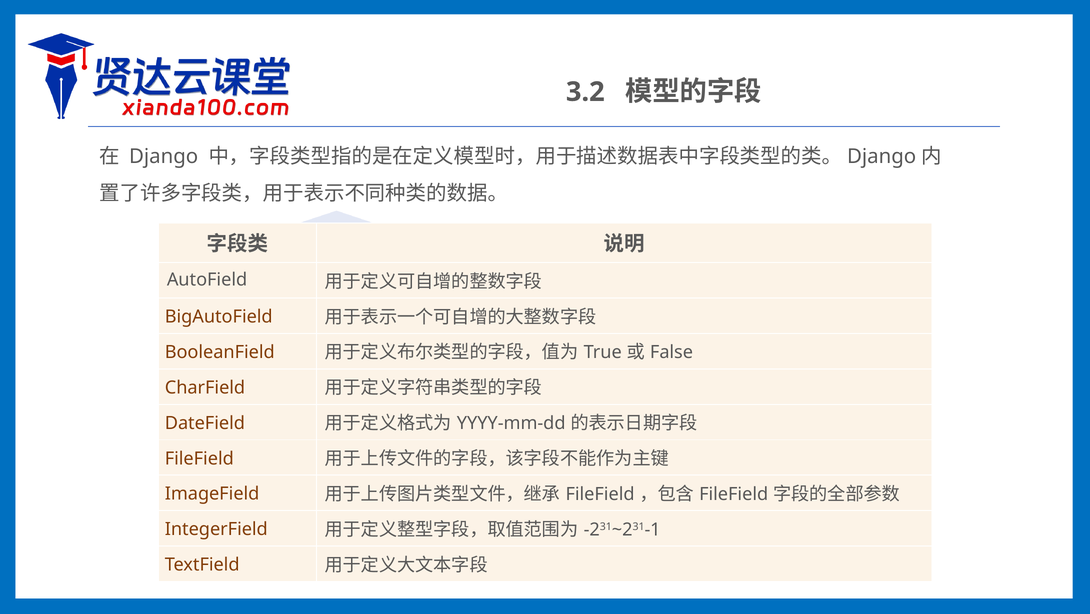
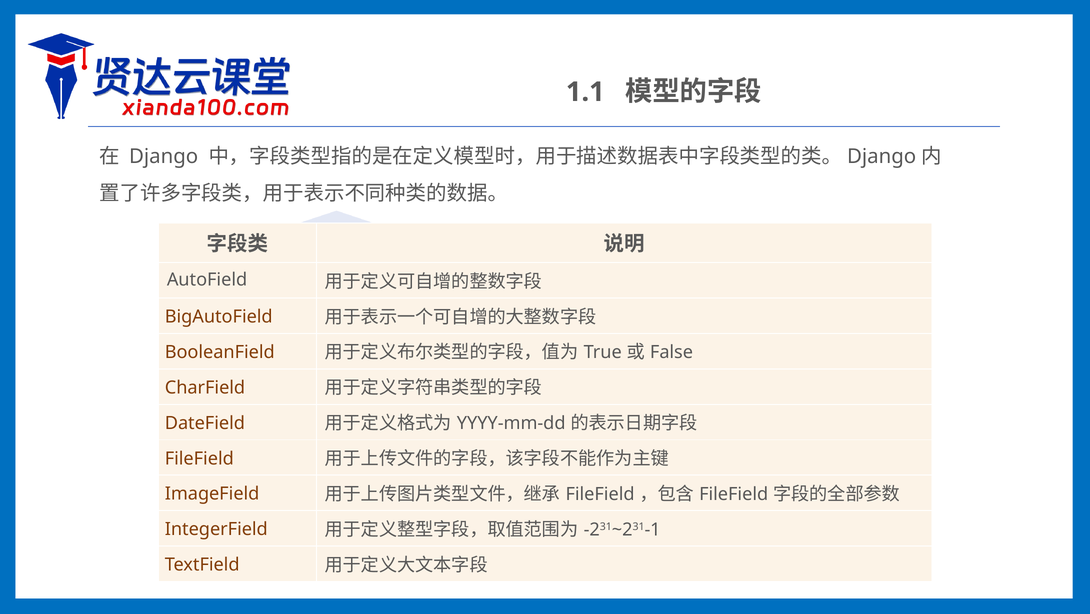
3.2: 3.2 -> 1.1
